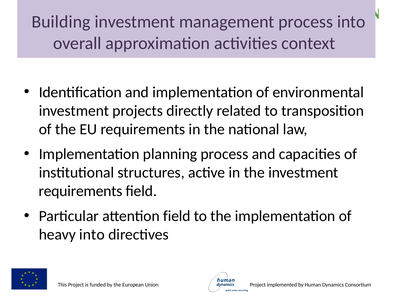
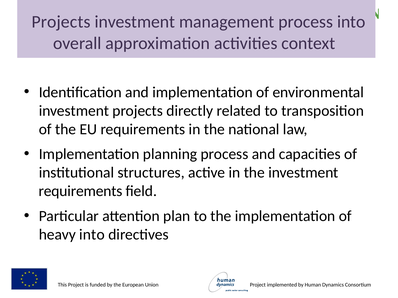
Building at (61, 22): Building -> Projects
attention field: field -> plan
